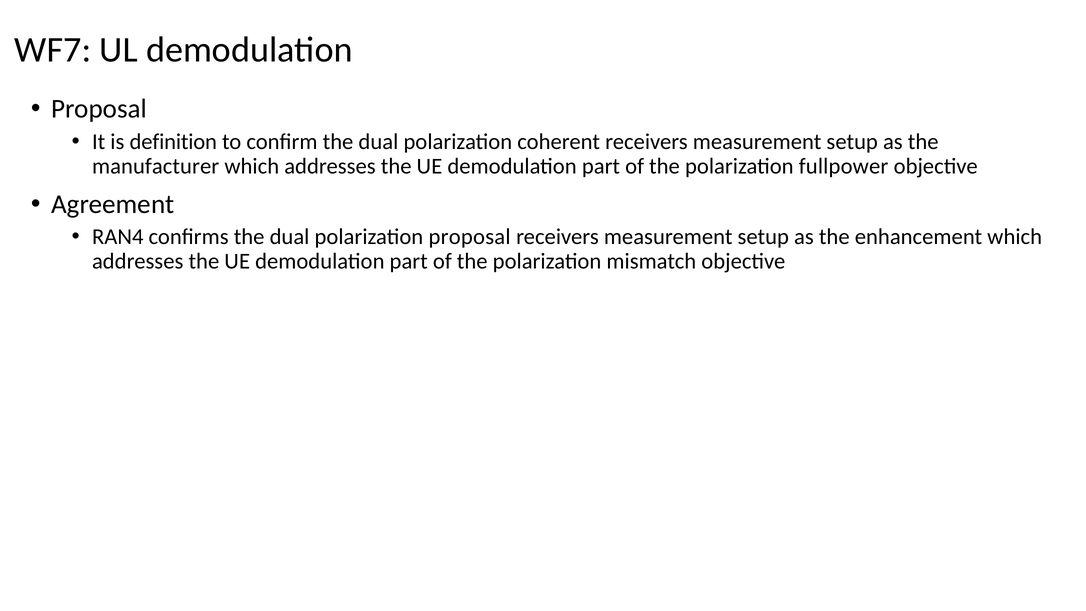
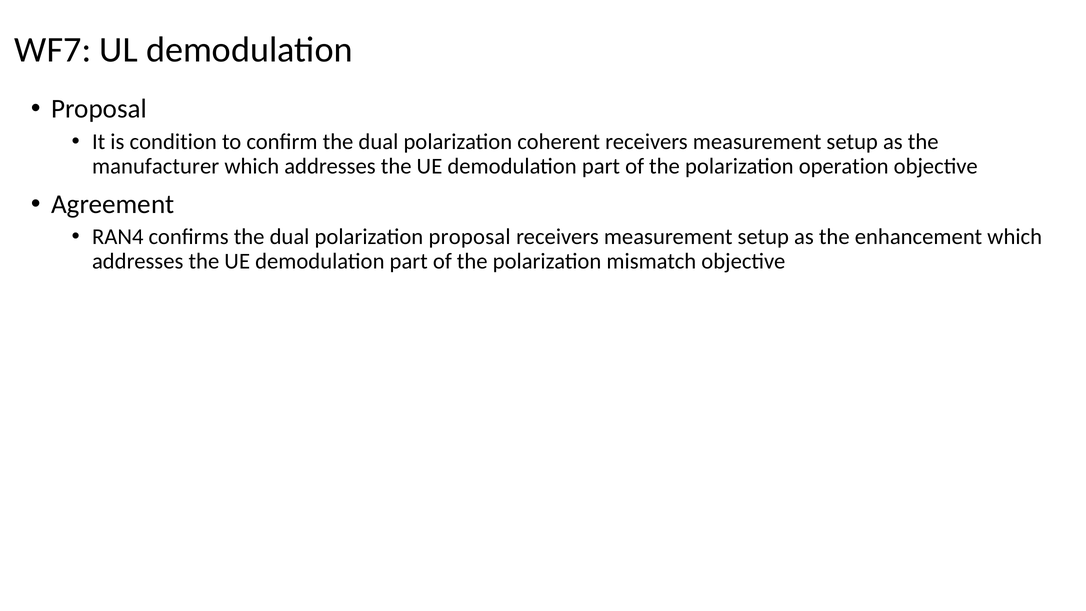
definition: definition -> condition
fullpower: fullpower -> operation
